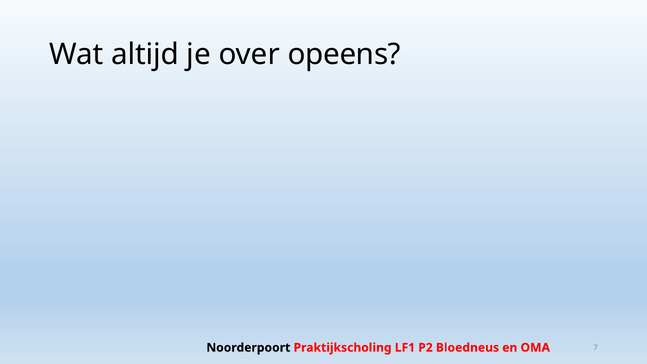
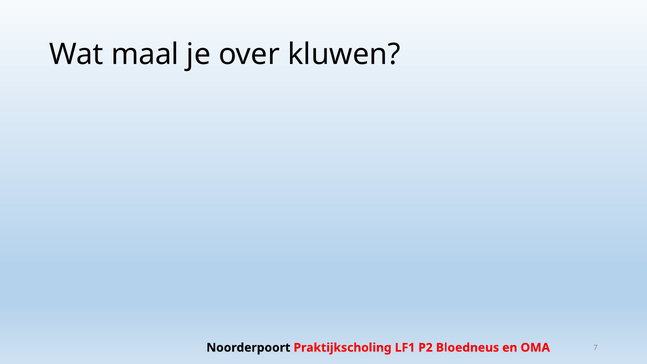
altijd: altijd -> maal
opeens: opeens -> kluwen
